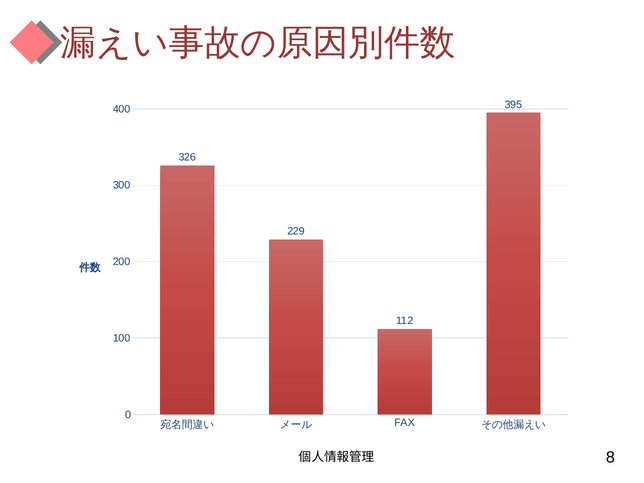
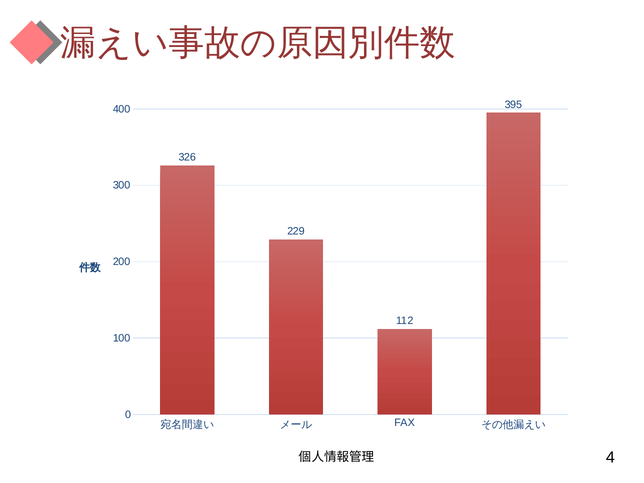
8: 8 -> 4
